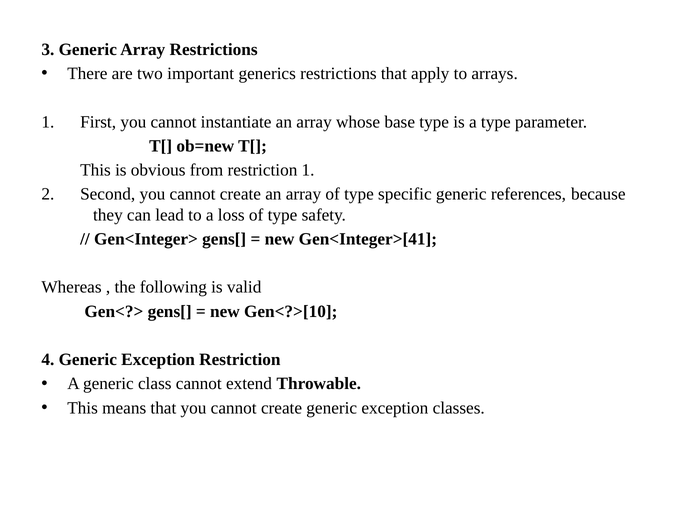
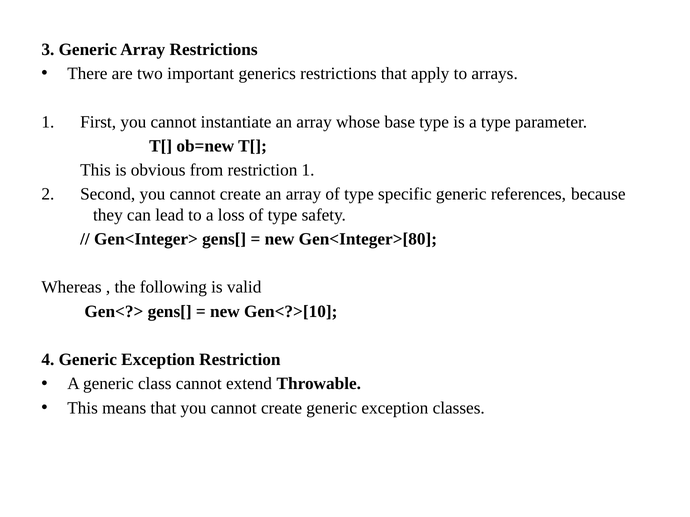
Gen<Integer>[41: Gen<Integer>[41 -> Gen<Integer>[80
